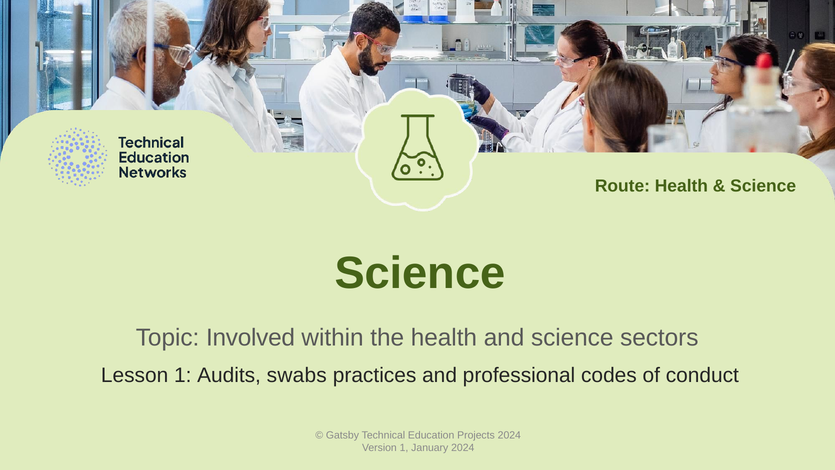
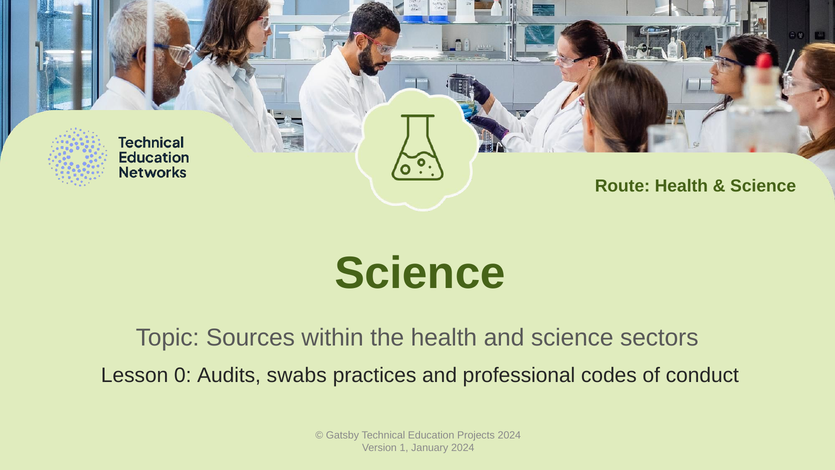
Involved: Involved -> Sources
Lesson 1: 1 -> 0
